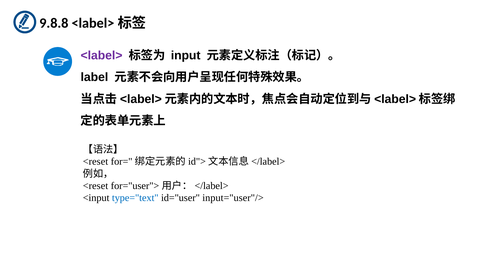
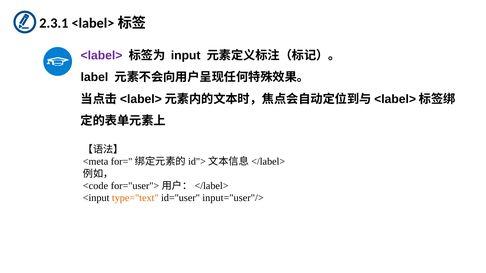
9.8.8: 9.8.8 -> 2.3.1
<reset at (96, 162): <reset -> <meta
<reset at (96, 186): <reset -> <code
type="text colour: blue -> orange
